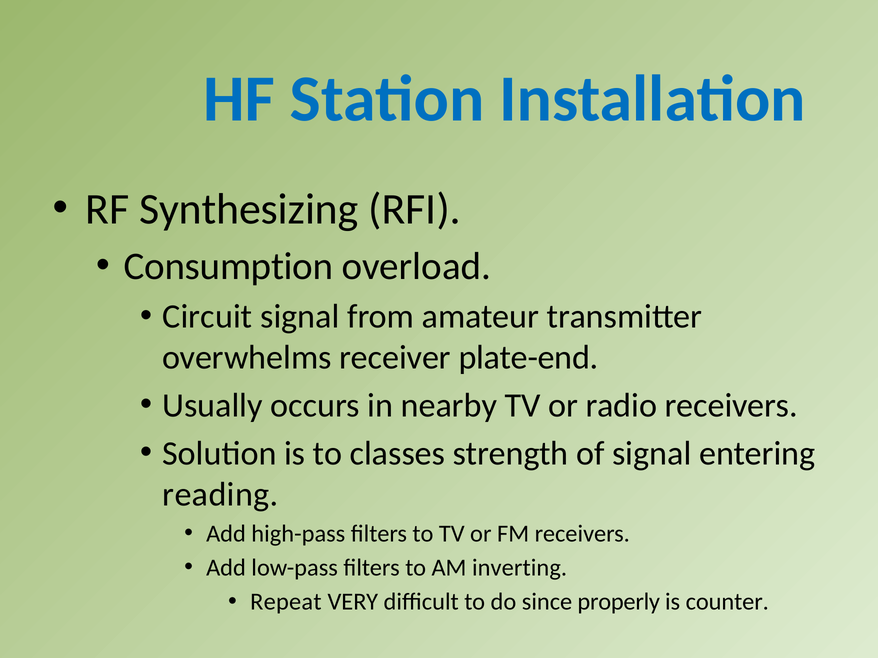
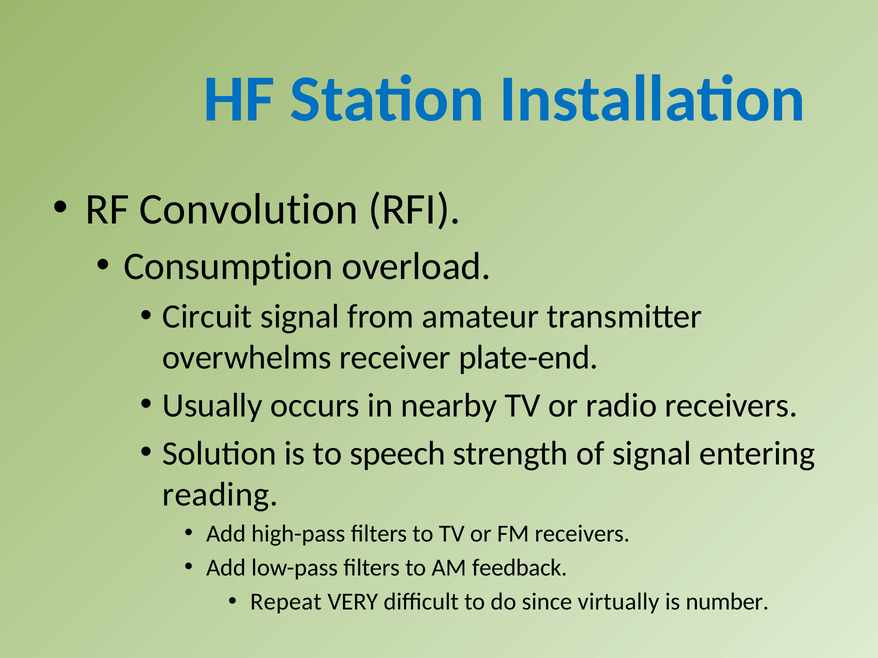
Synthesizing: Synthesizing -> Convolution
classes: classes -> speech
inverting: inverting -> feedback
properly: properly -> virtually
counter: counter -> number
